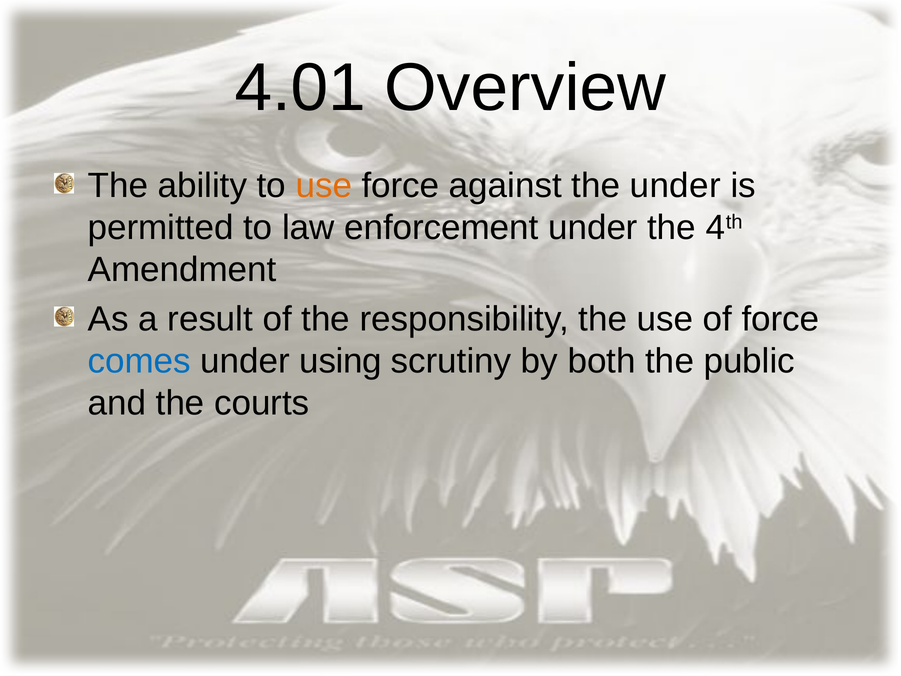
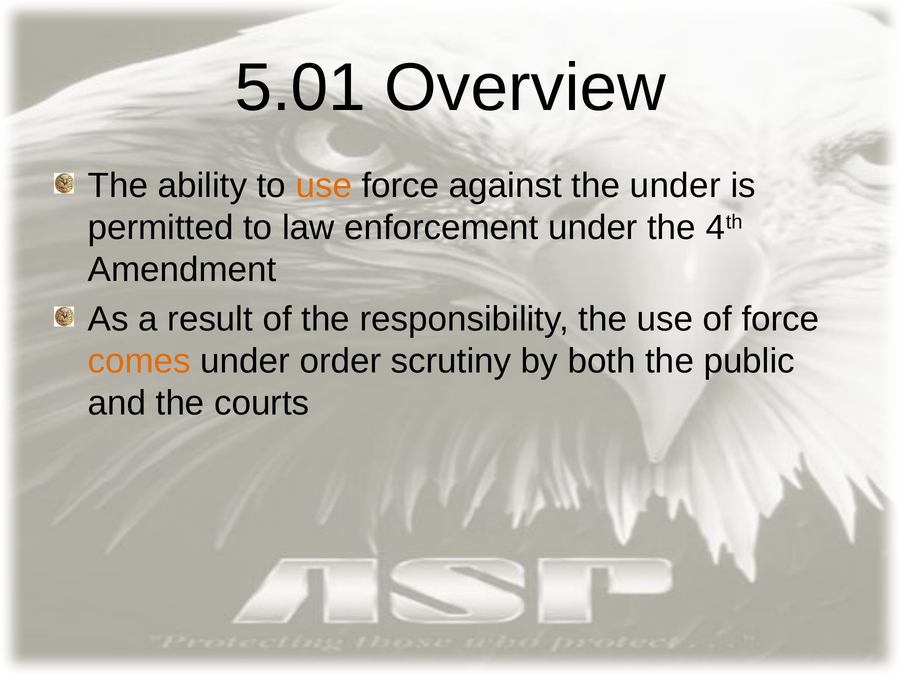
4.01: 4.01 -> 5.01
comes colour: blue -> orange
using: using -> order
